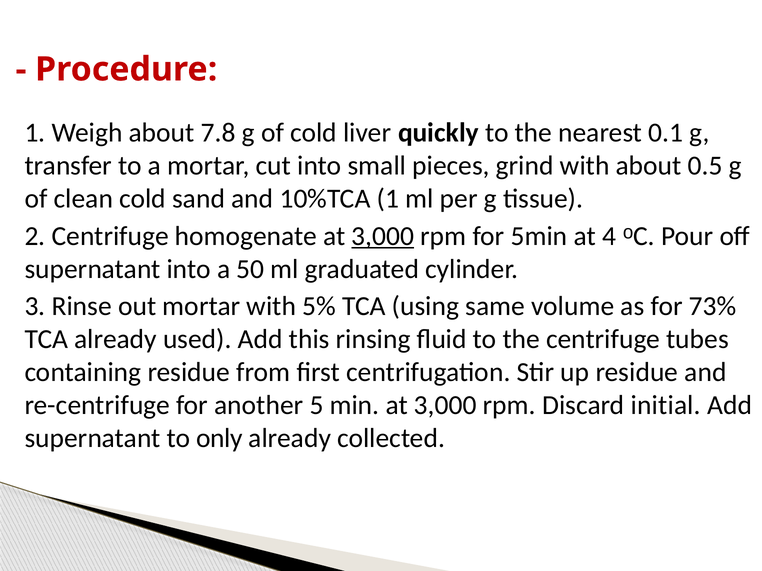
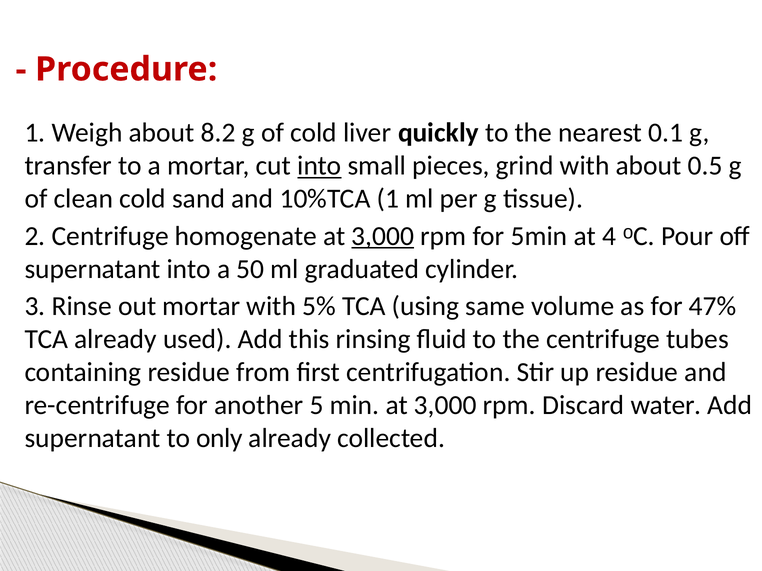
7.8: 7.8 -> 8.2
into at (319, 166) underline: none -> present
73%: 73% -> 47%
initial: initial -> water
